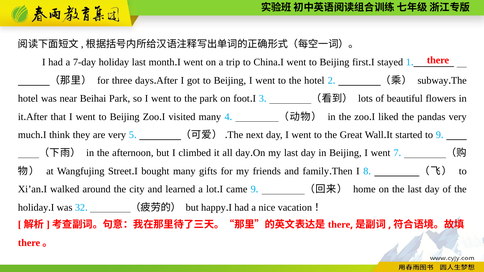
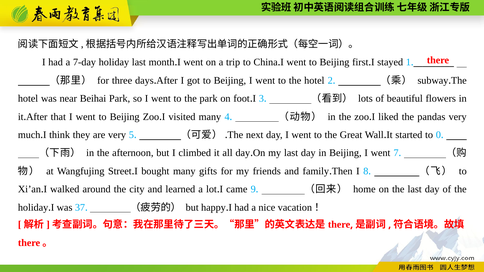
to 9: 9 -> 0
32: 32 -> 37
